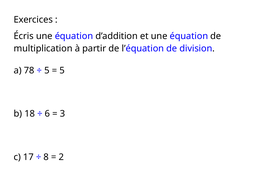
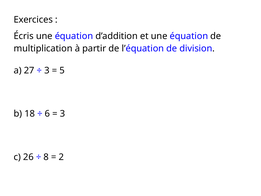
78: 78 -> 27
5 at (47, 70): 5 -> 3
17: 17 -> 26
